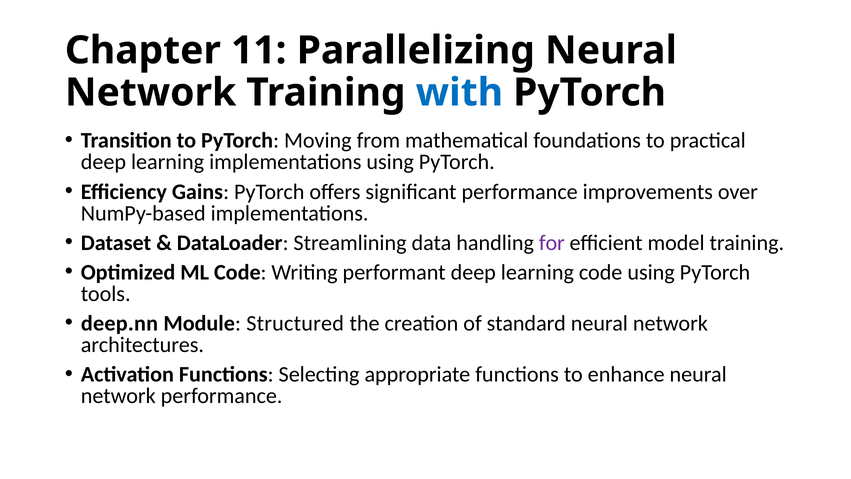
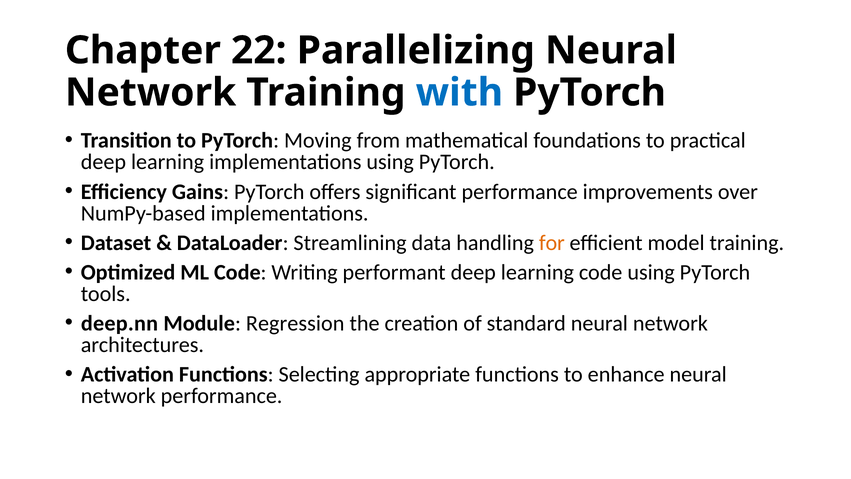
11: 11 -> 22
for colour: purple -> orange
Structured: Structured -> Regression
